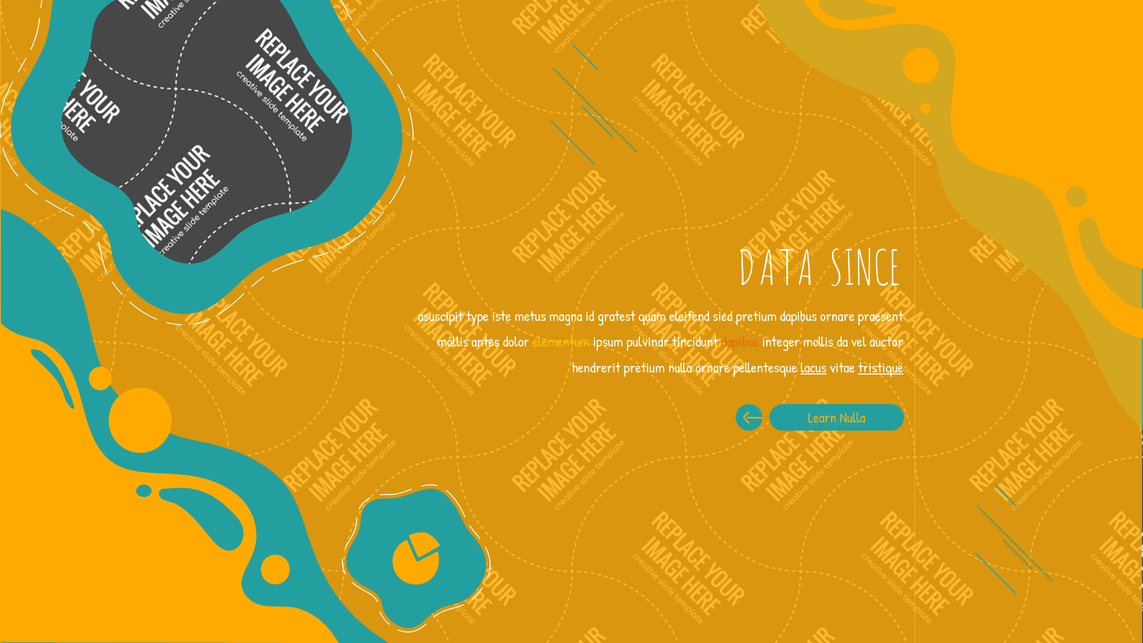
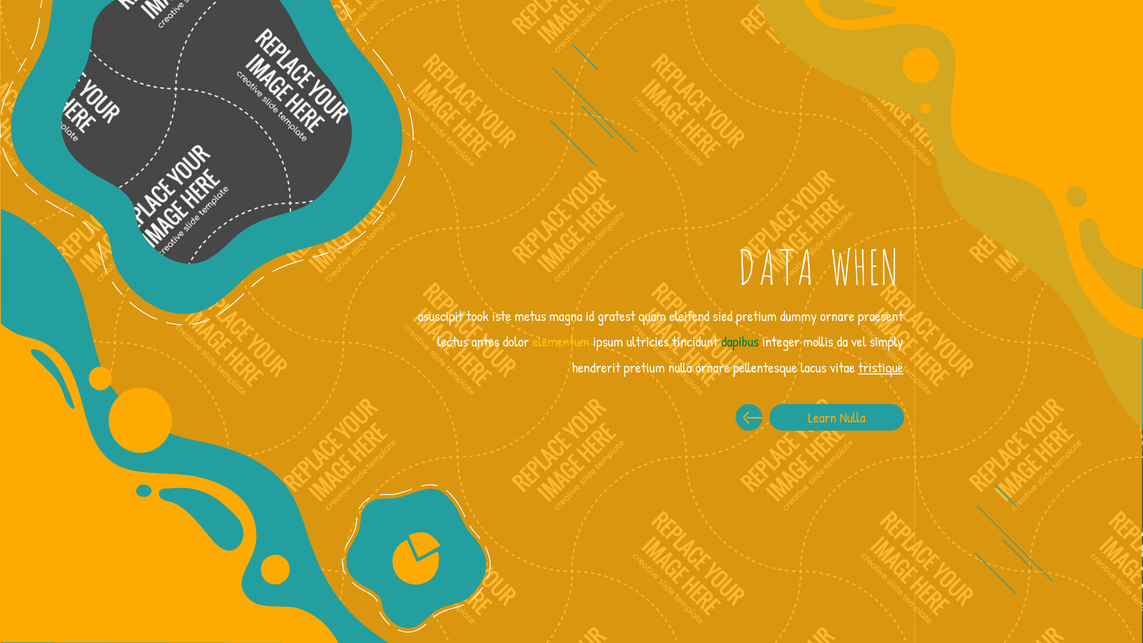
SINCE: SINCE -> WHEN
type: type -> took
pretium dapibus: dapibus -> dummy
mollis at (453, 342): mollis -> lectus
pulvinar: pulvinar -> ultricies
dapibus at (740, 342) colour: orange -> green
auctor: auctor -> simply
lacus underline: present -> none
